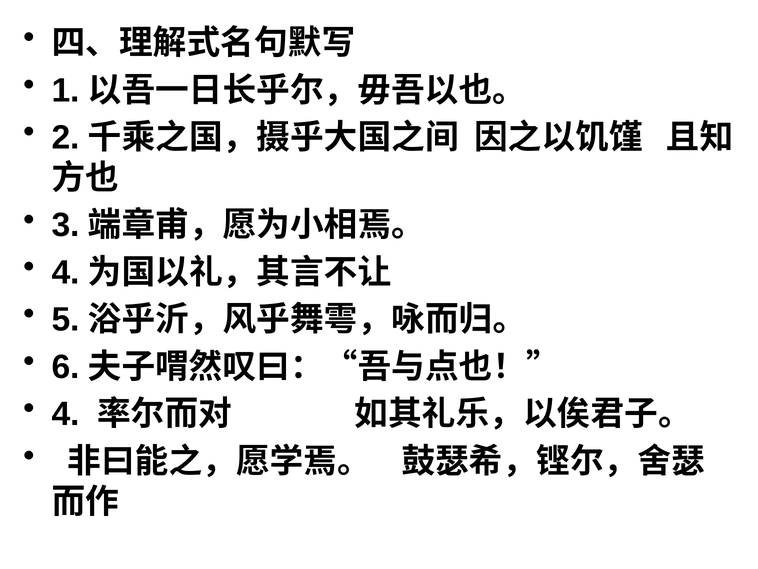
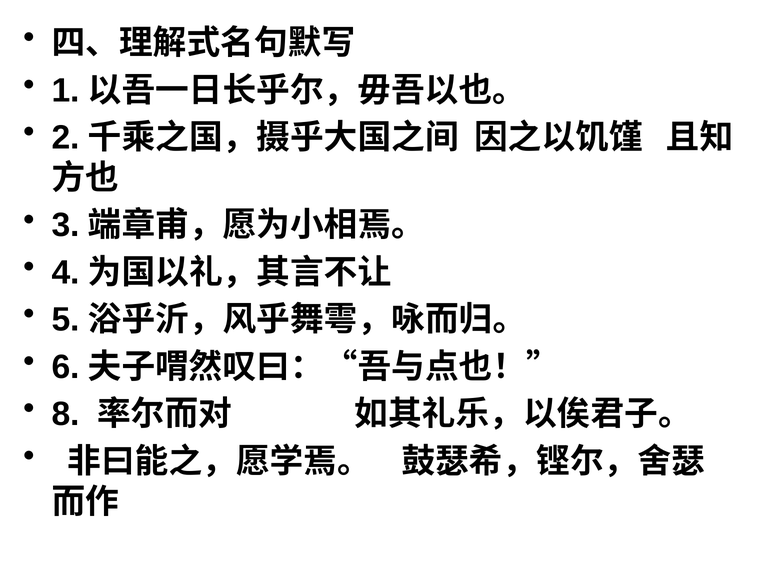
4 at (66, 414): 4 -> 8
